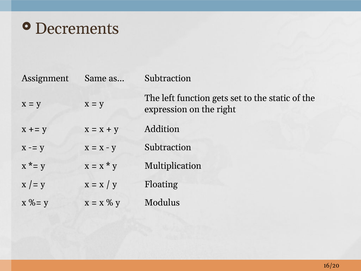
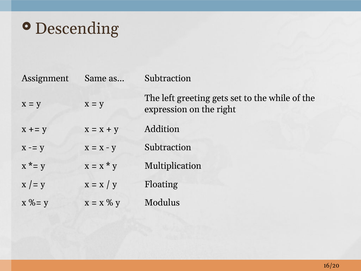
Decrements: Decrements -> Descending
function: function -> greeting
static: static -> while
